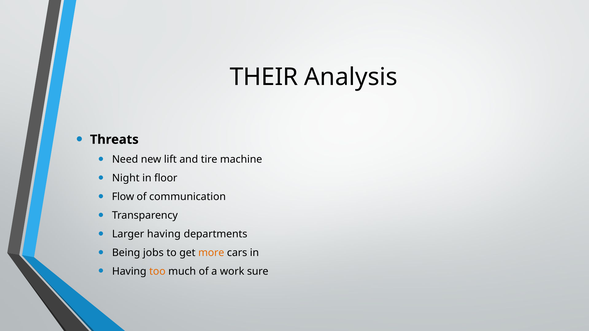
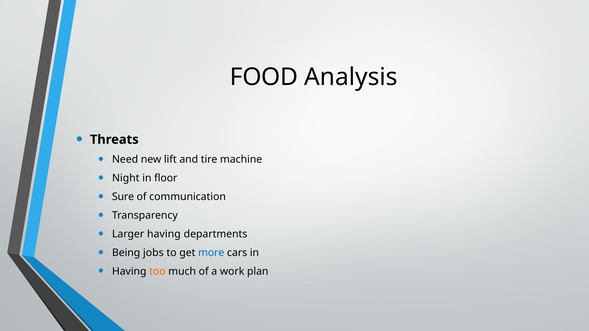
THEIR: THEIR -> FOOD
Flow: Flow -> Sure
more colour: orange -> blue
sure: sure -> plan
